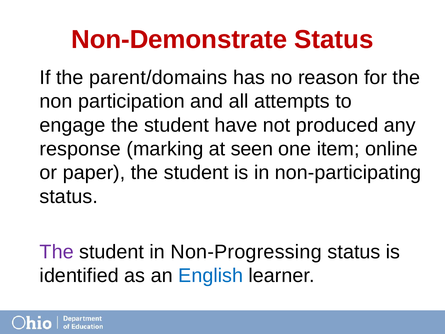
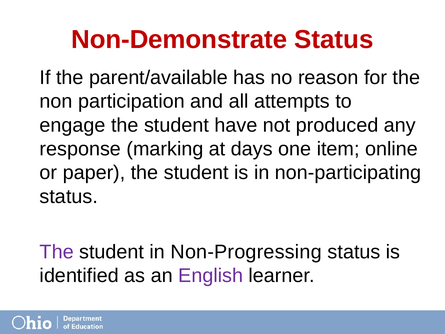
parent/domains: parent/domains -> parent/available
seen: seen -> days
English colour: blue -> purple
